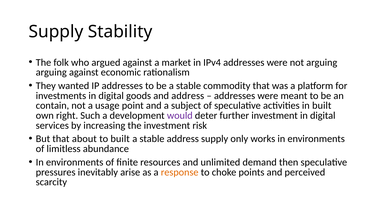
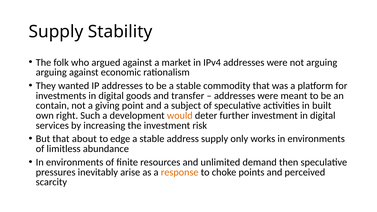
and address: address -> transfer
usage: usage -> giving
would colour: purple -> orange
to built: built -> edge
